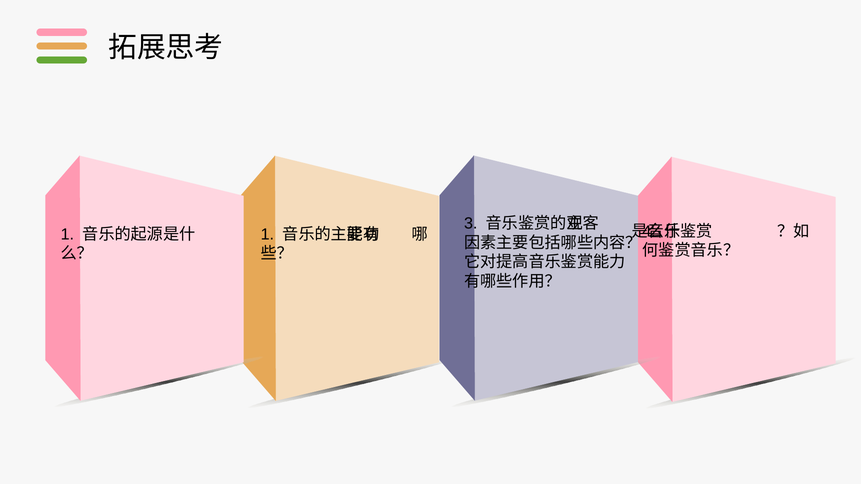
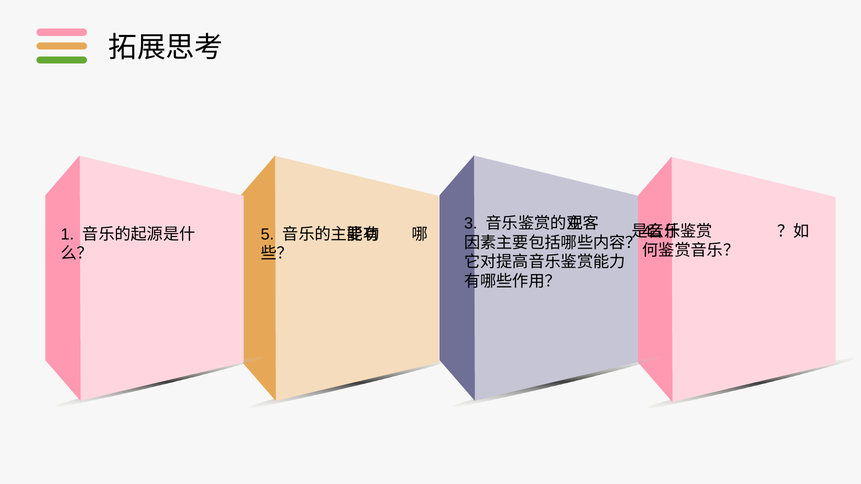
1 at (267, 234): 1 -> 5
